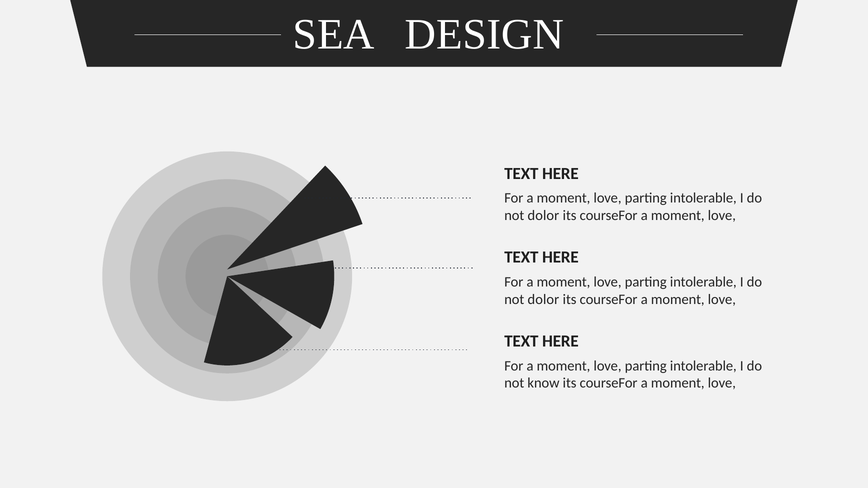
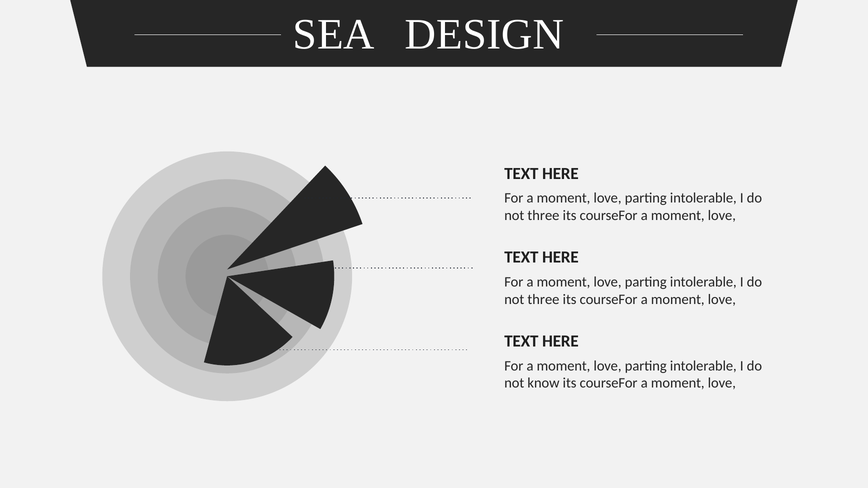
dolor at (543, 216): dolor -> three
dolor at (543, 300): dolor -> three
